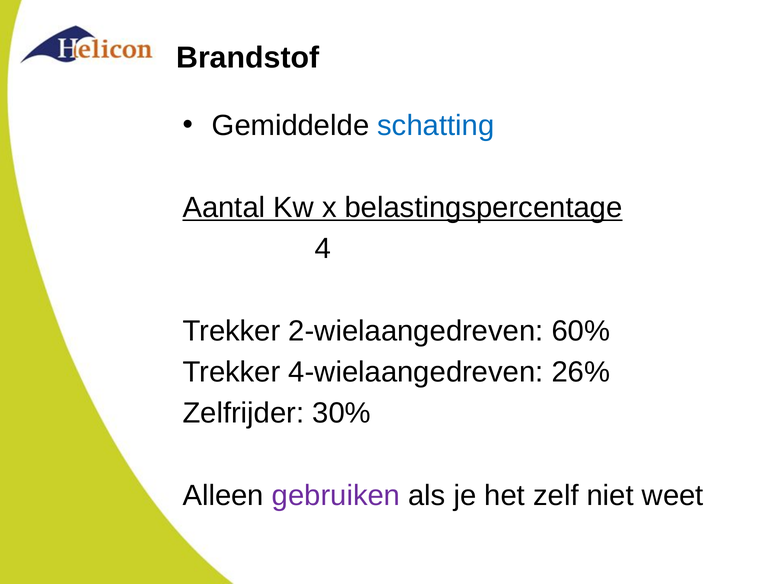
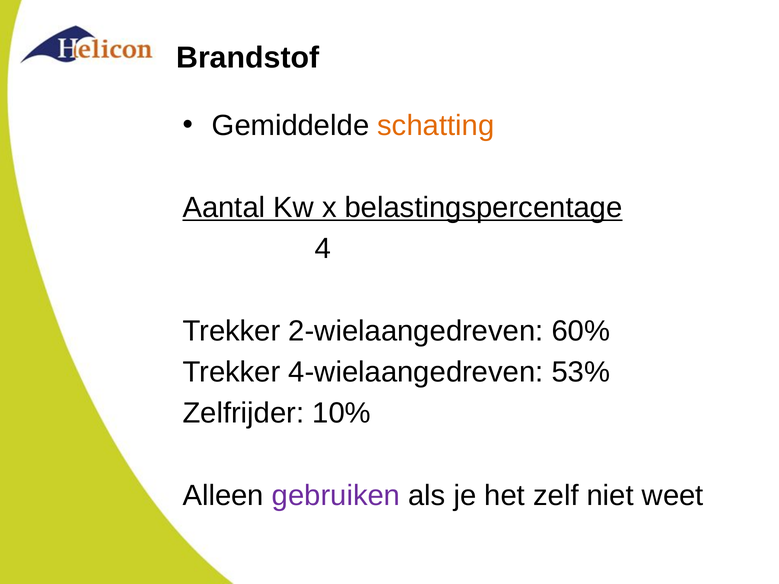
schatting colour: blue -> orange
26%: 26% -> 53%
30%: 30% -> 10%
